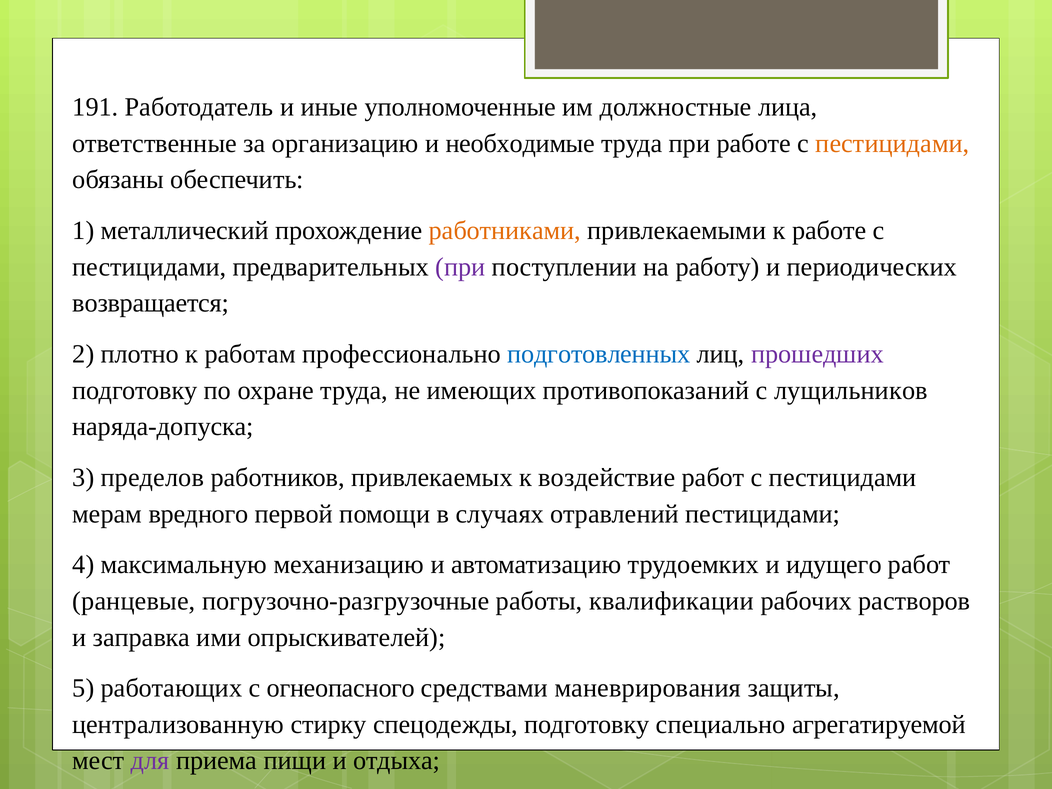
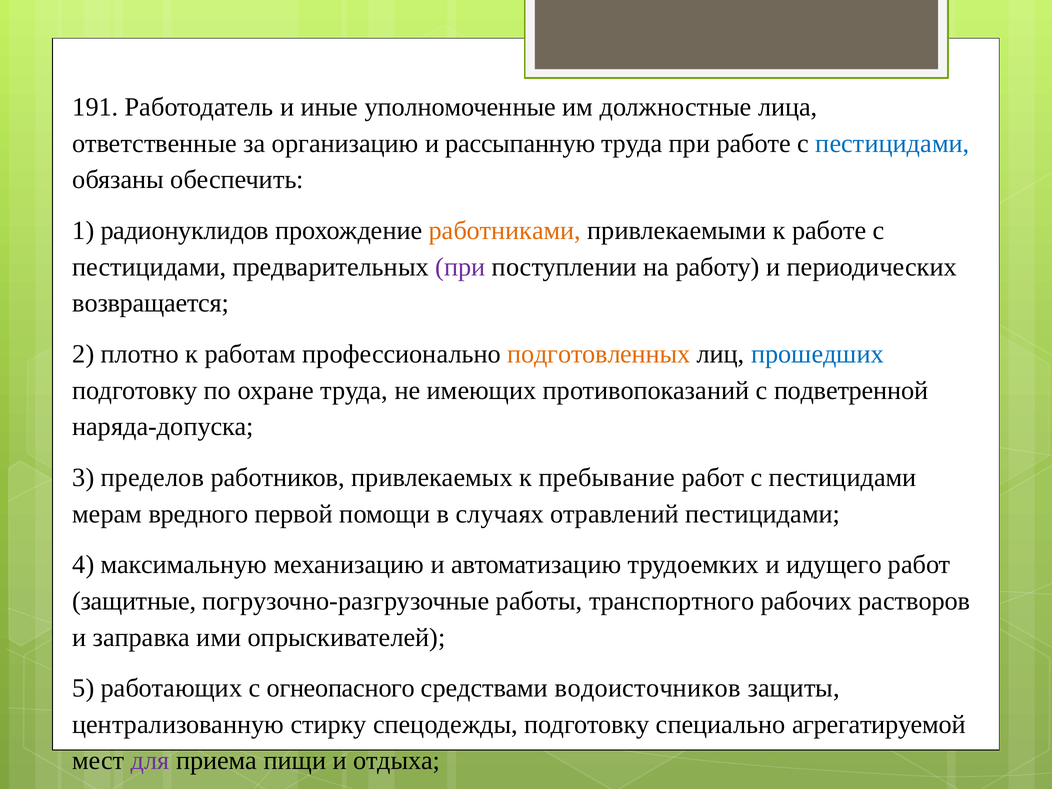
необходимые: необходимые -> рассыпанную
пестицидами at (892, 143) colour: orange -> blue
металлический: металлический -> радионуклидов
подготовленных colour: blue -> orange
прошедших colour: purple -> blue
лущильников: лущильников -> подветренной
воздействие: воздействие -> пребывание
ранцевые: ранцевые -> защитные
квалификации: квалификации -> транспортного
маневрирования: маневрирования -> водоисточников
